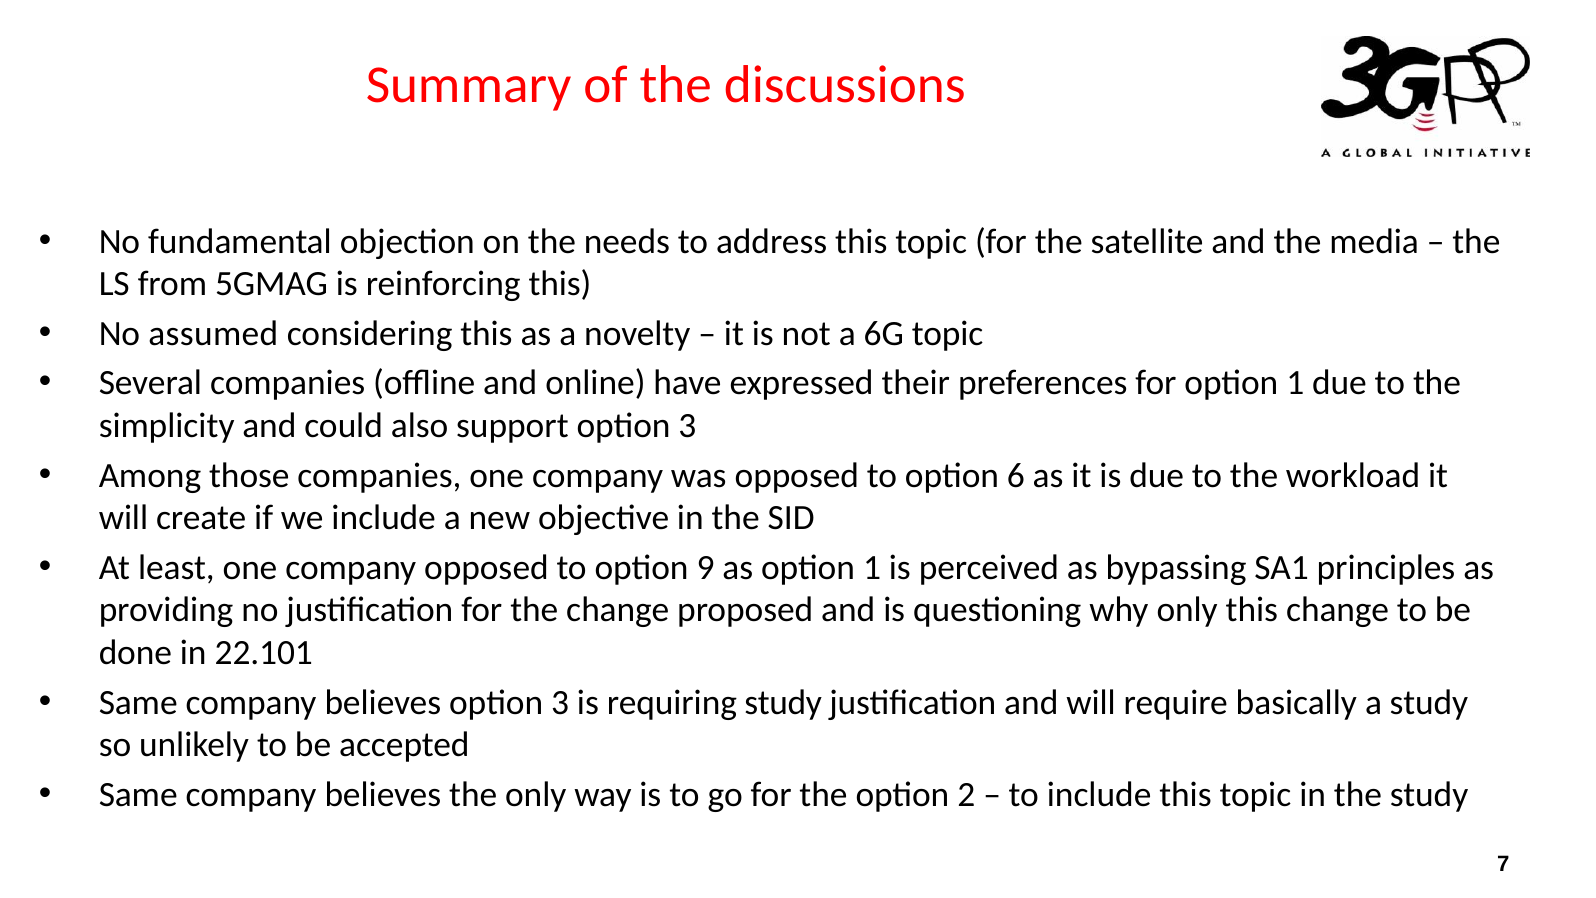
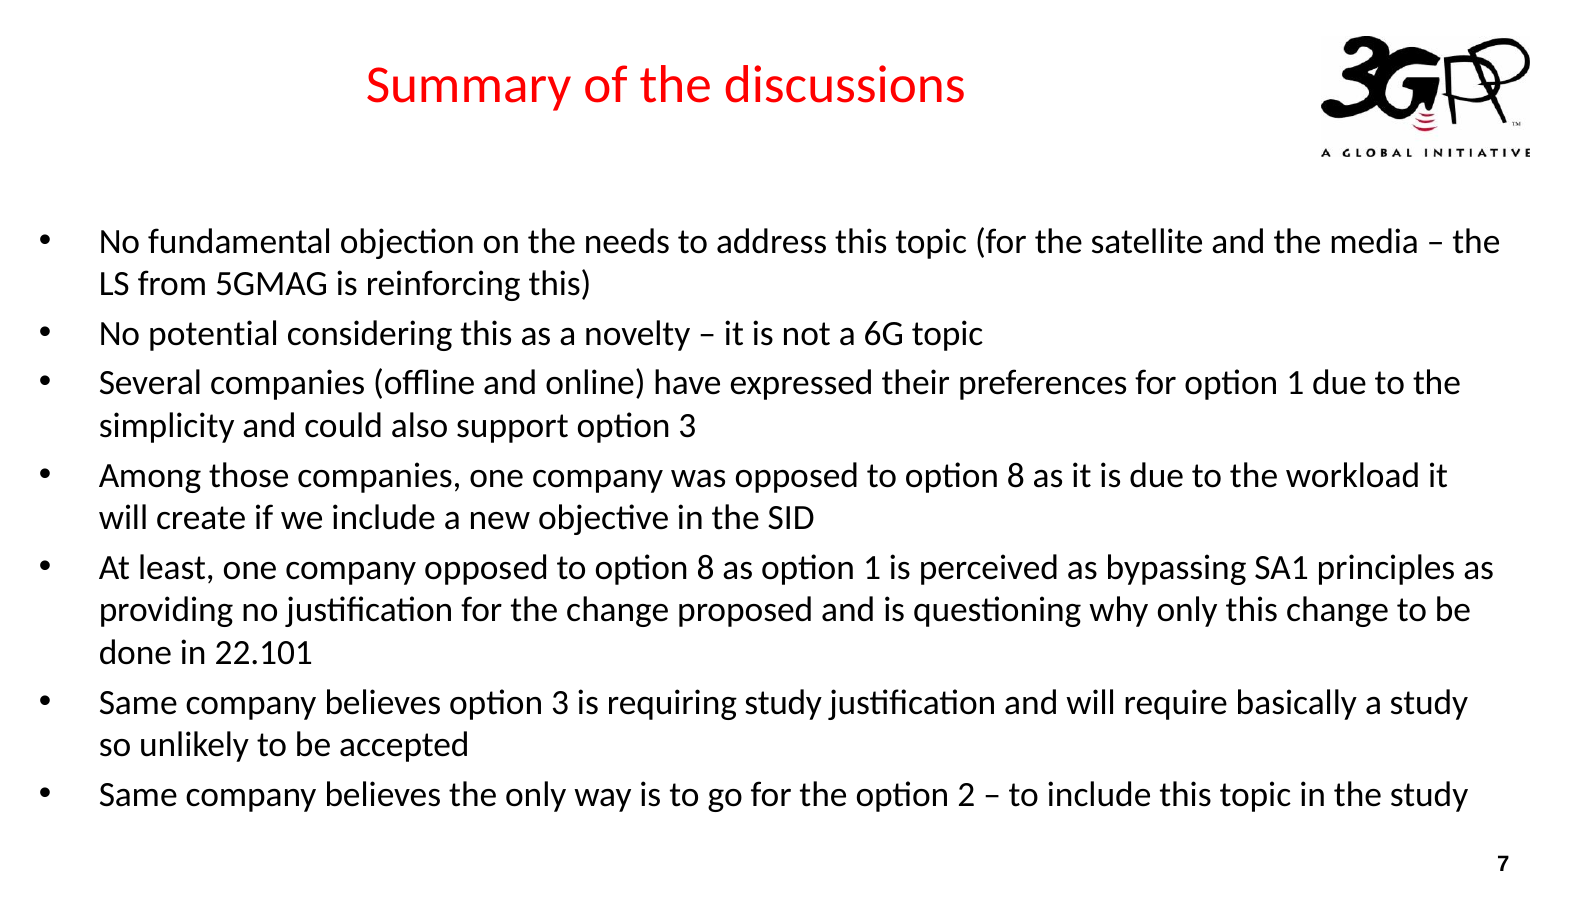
assumed: assumed -> potential
6 at (1016, 475): 6 -> 8
9 at (706, 568): 9 -> 8
